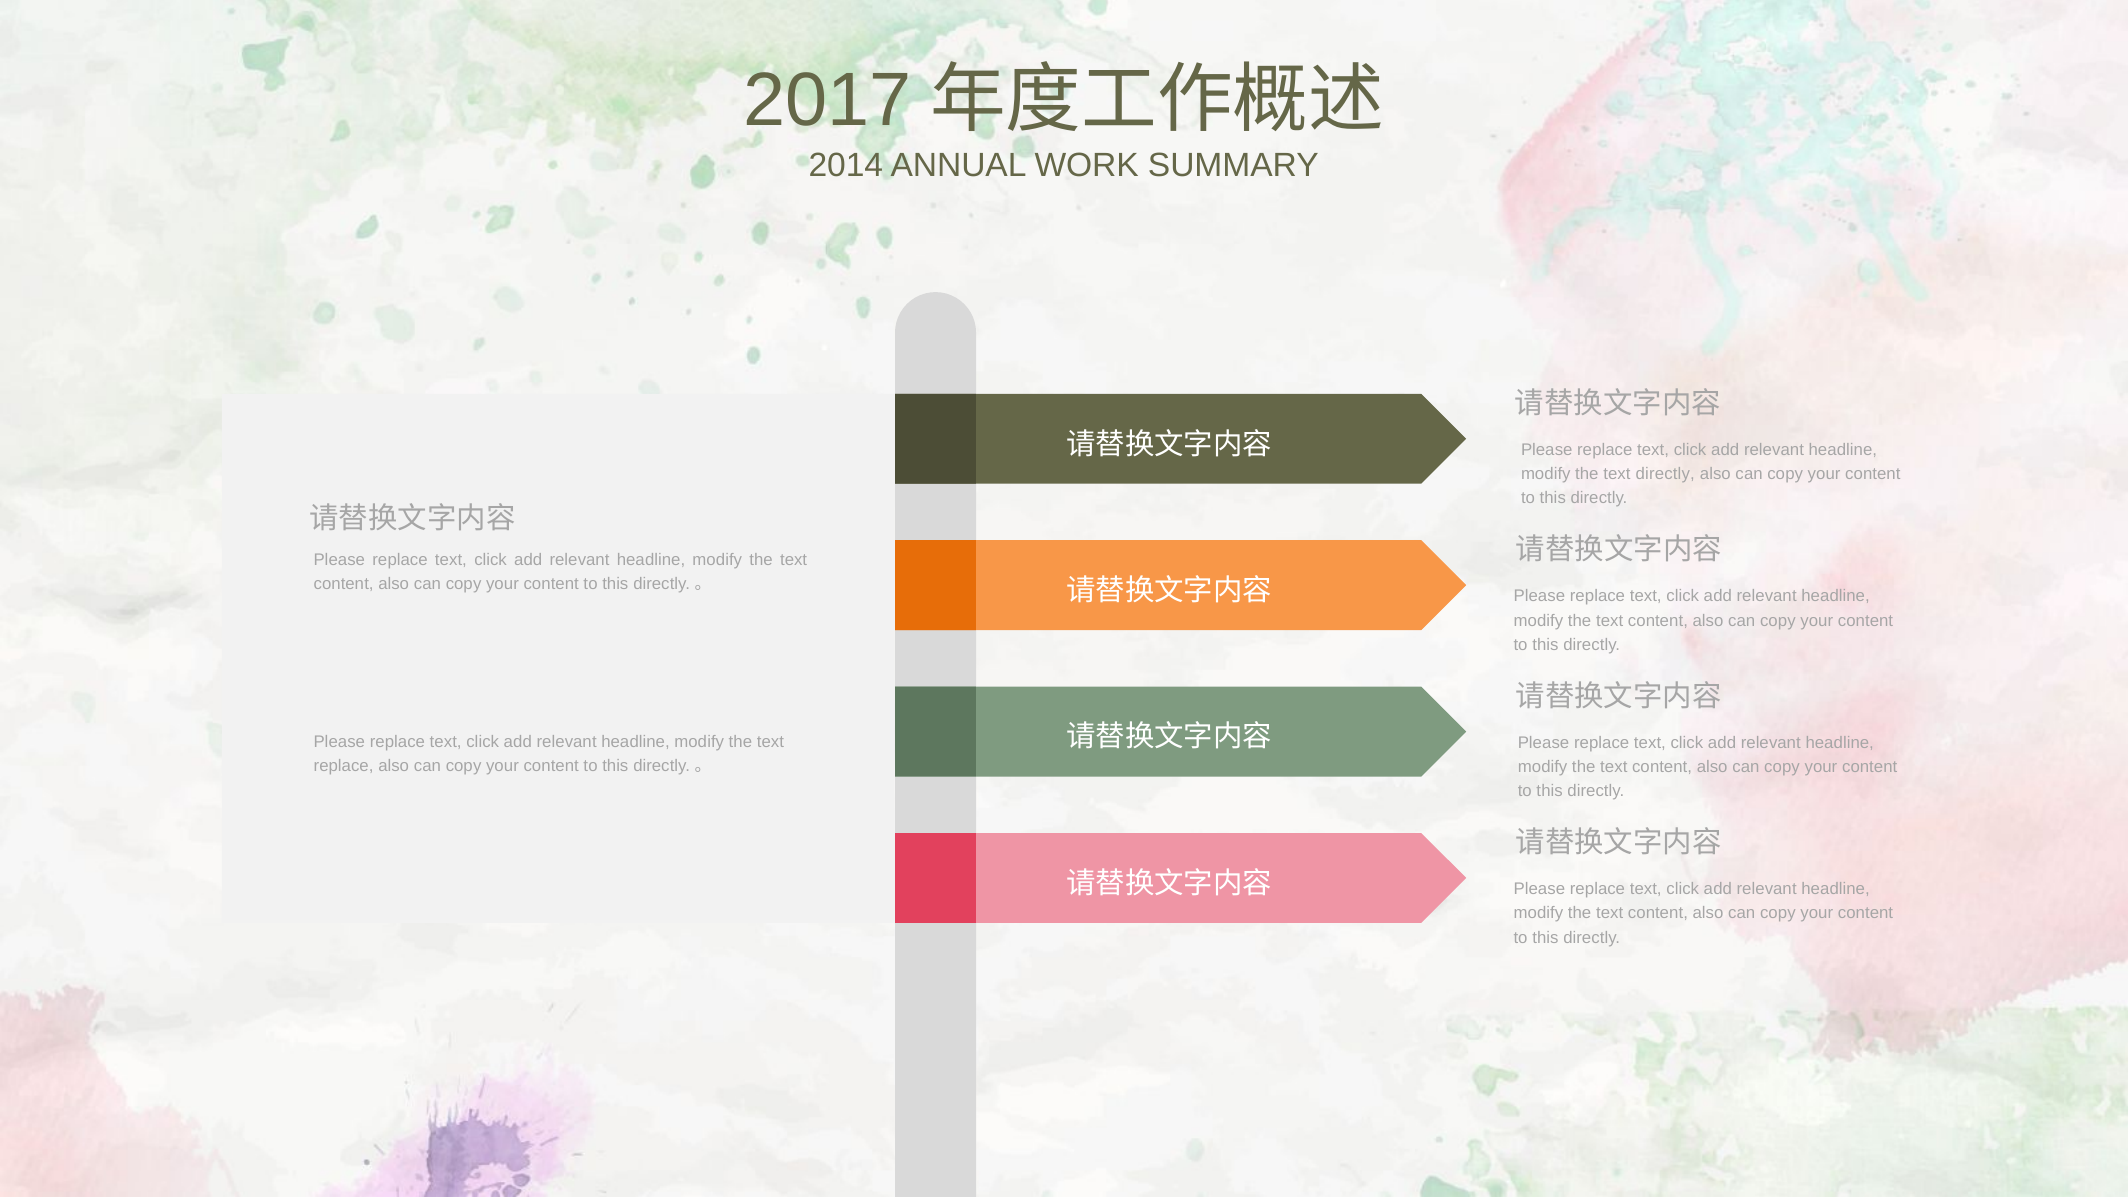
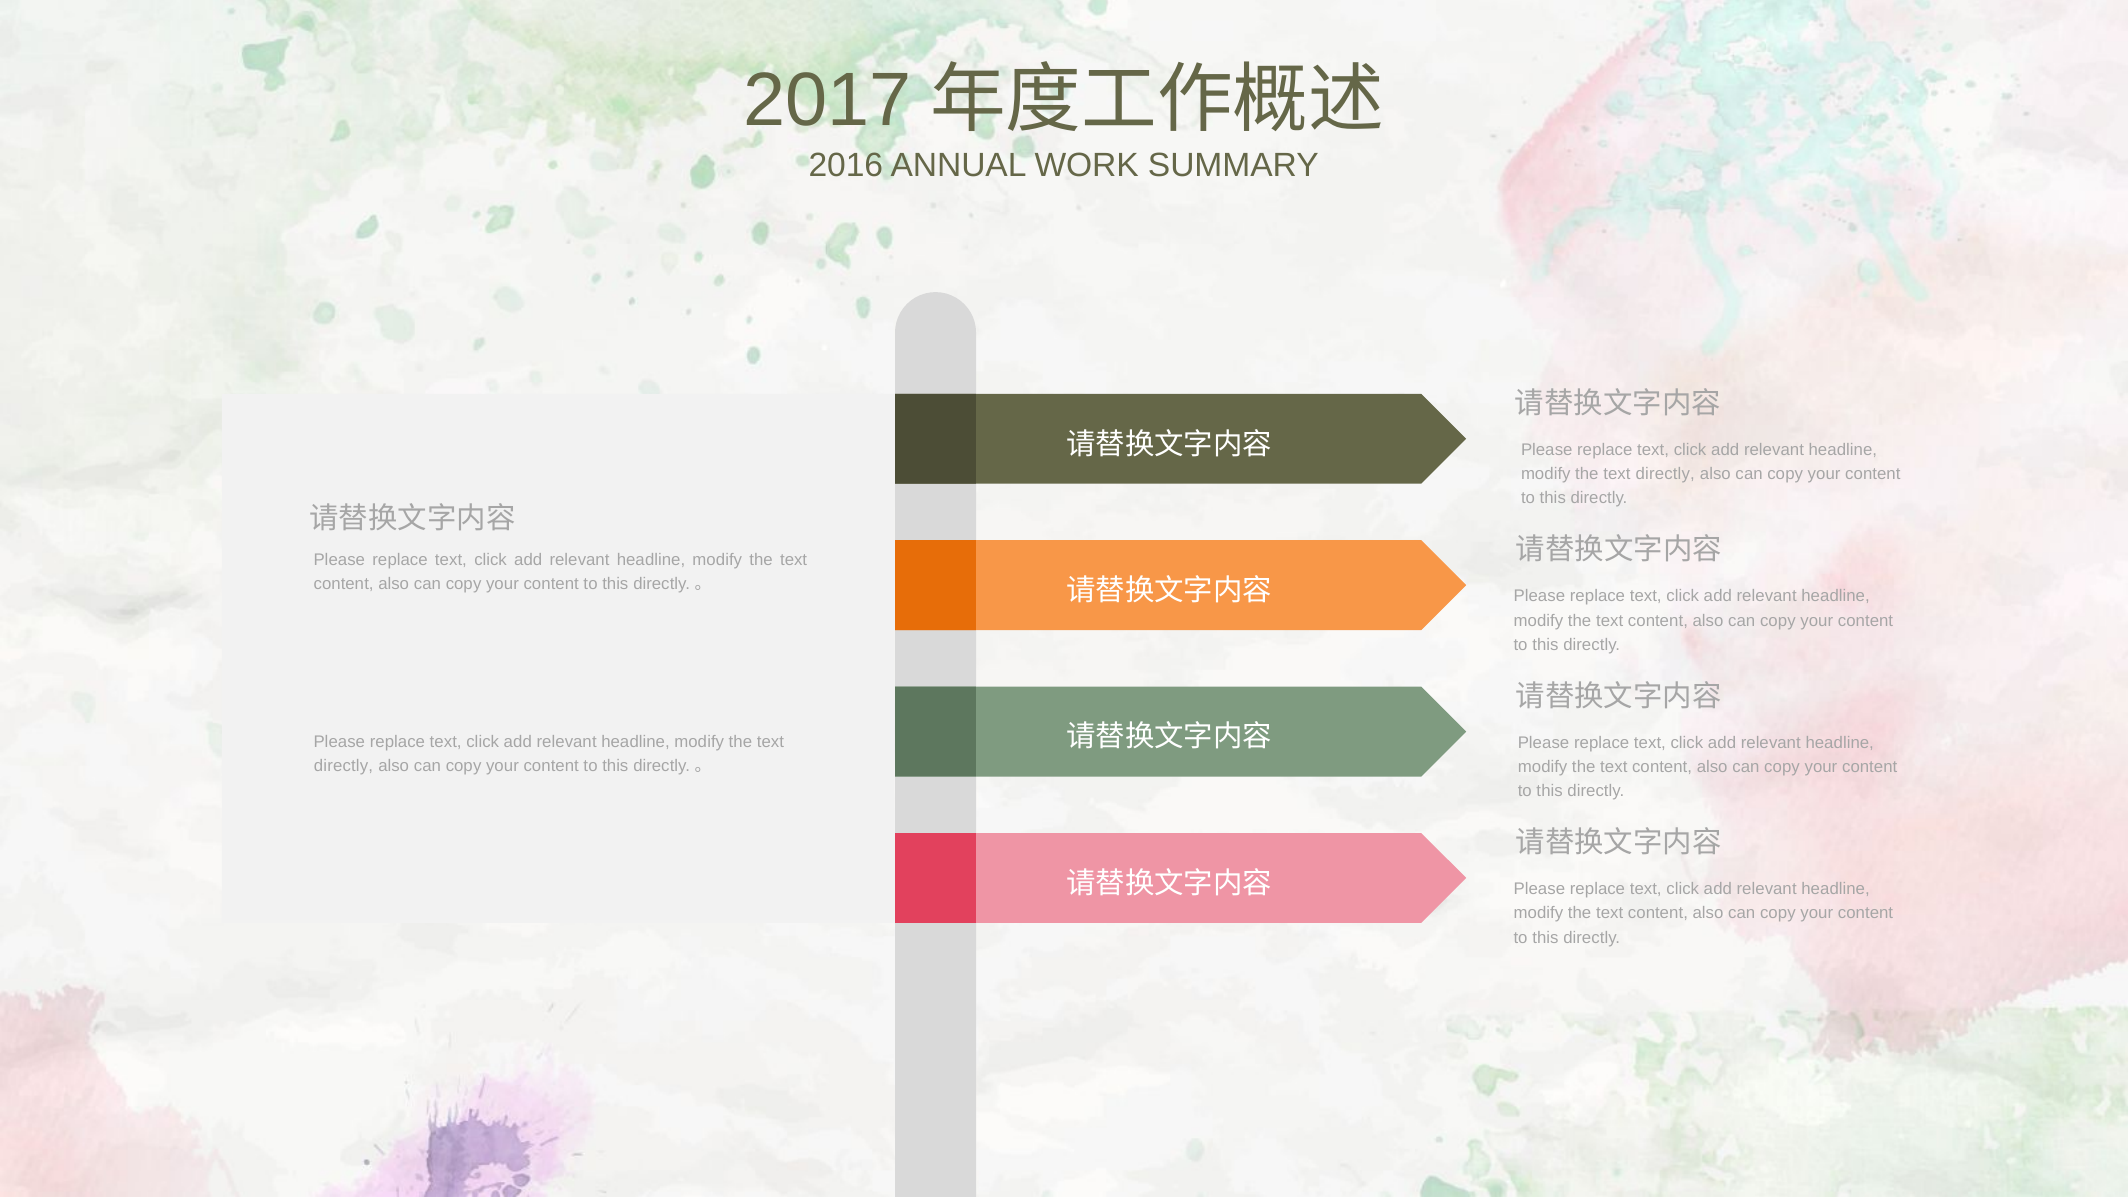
2014: 2014 -> 2016
replace at (344, 766): replace -> directly
